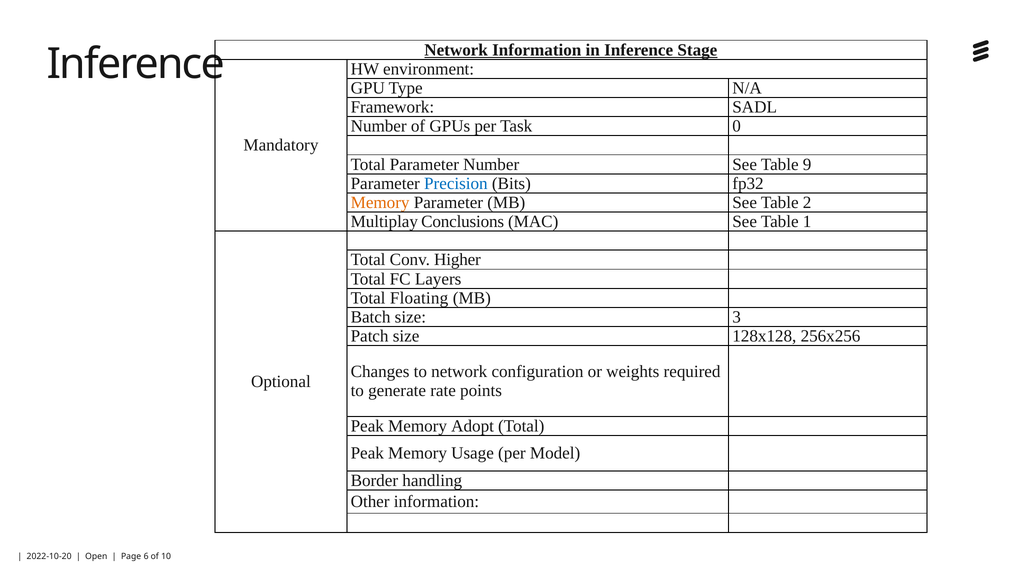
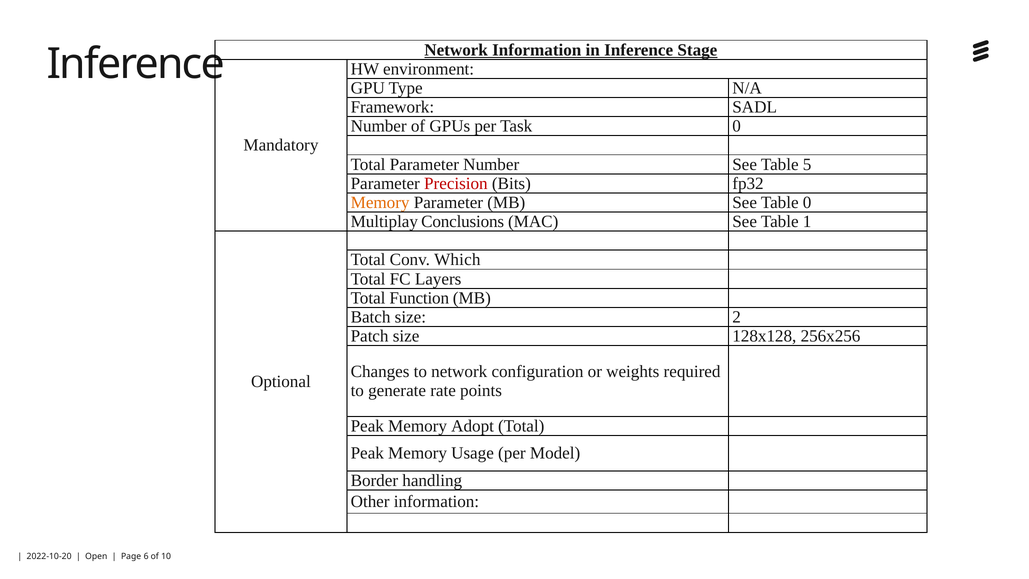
9: 9 -> 5
Precision colour: blue -> red
Table 2: 2 -> 0
Higher: Higher -> Which
Floating: Floating -> Function
3: 3 -> 2
